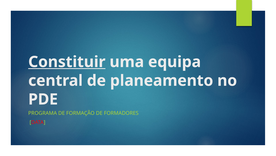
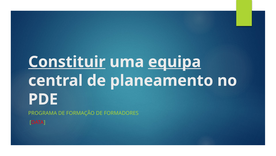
equipa underline: none -> present
